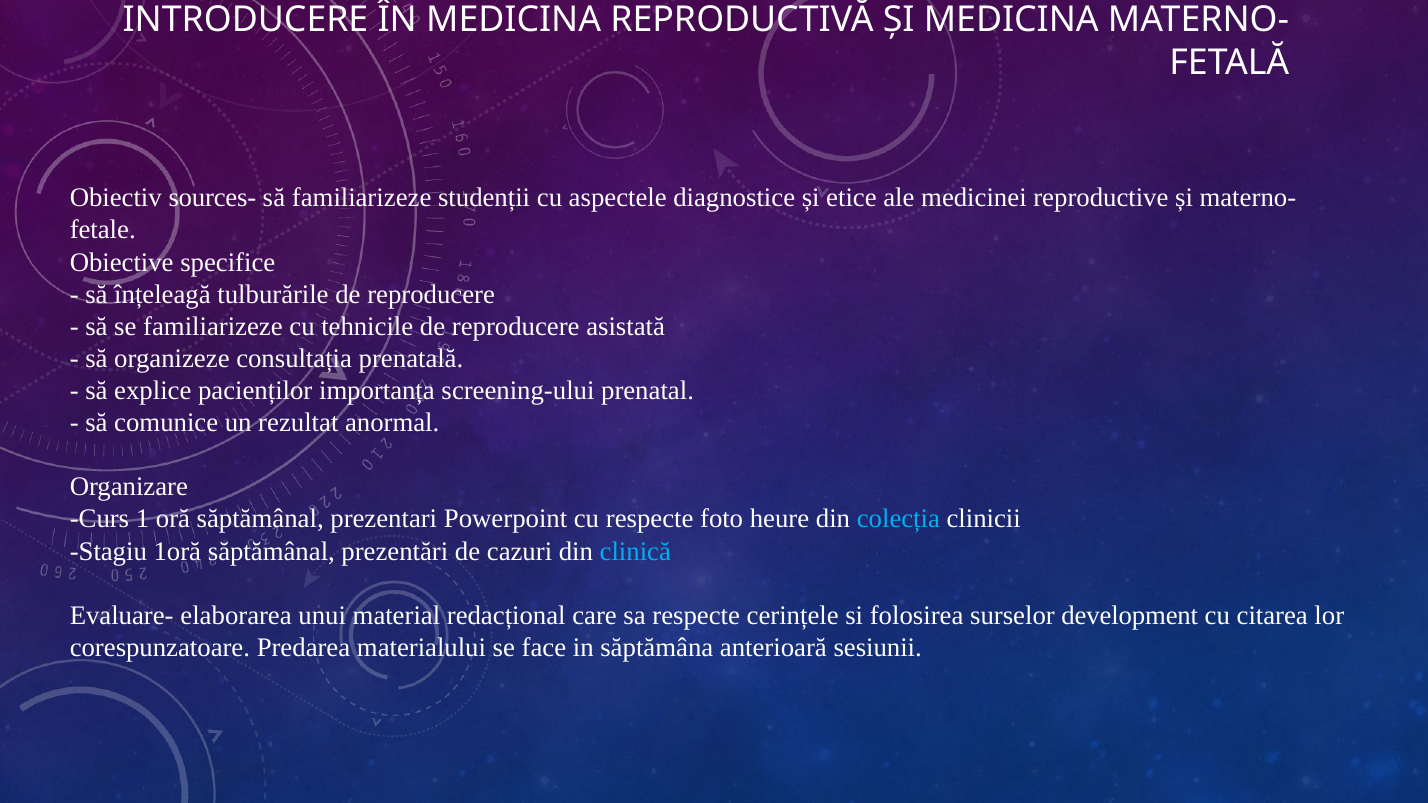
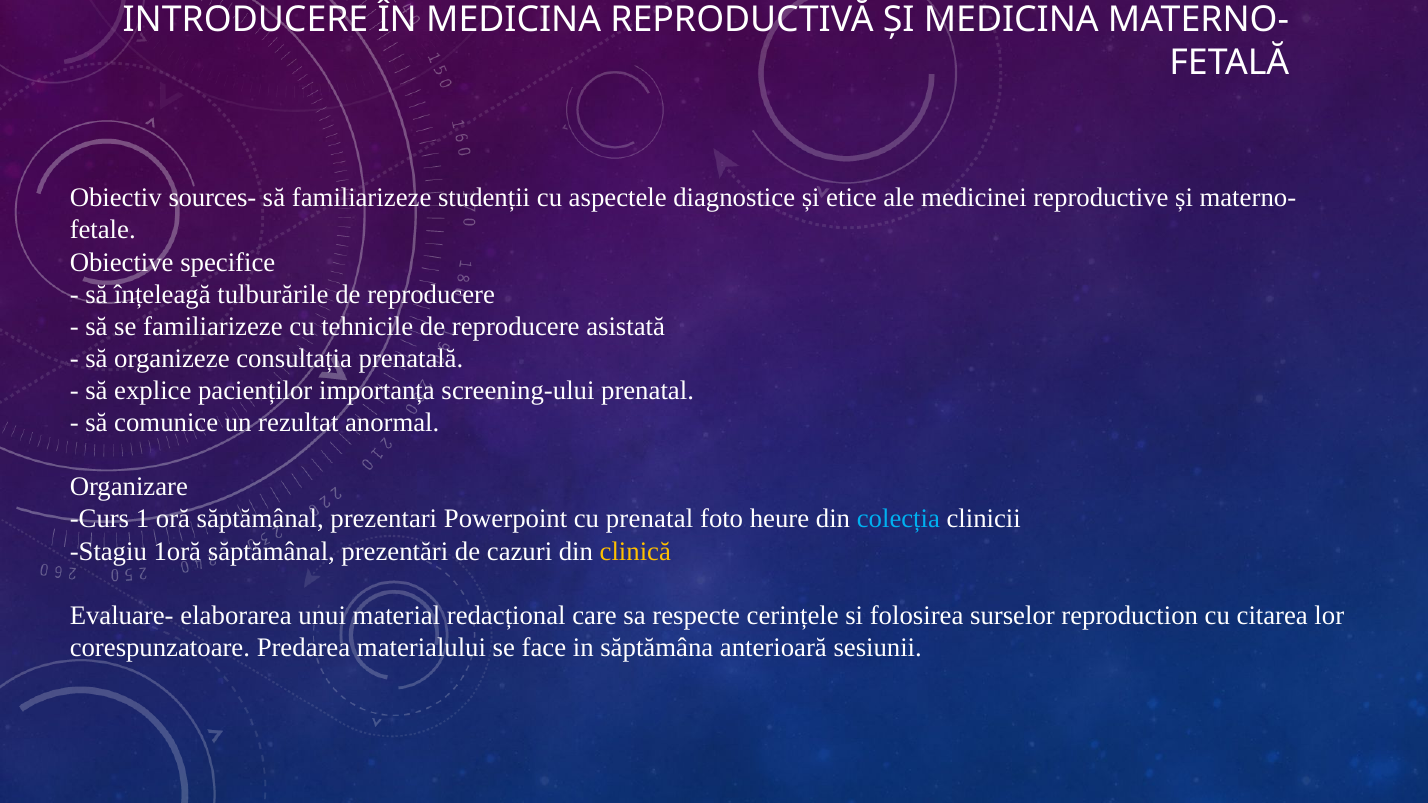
cu respecte: respecte -> prenatal
clinică colour: light blue -> yellow
development: development -> reproduction
